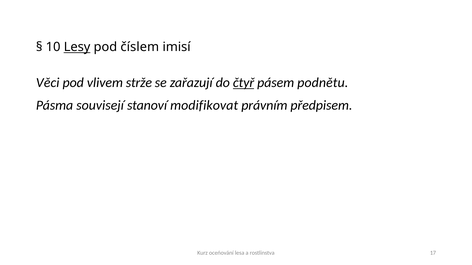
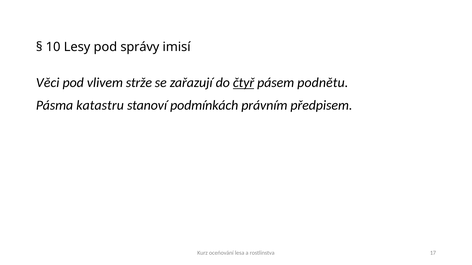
Lesy underline: present -> none
číslem: číslem -> správy
souvisejí: souvisejí -> katastru
modifikovat: modifikovat -> podmínkách
